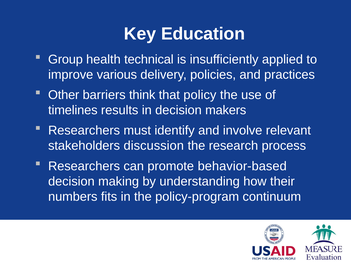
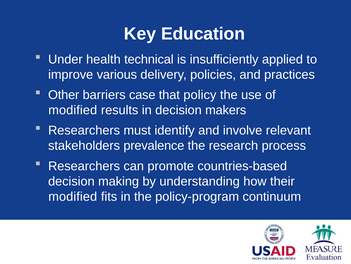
Group: Group -> Under
think: think -> case
timelines at (73, 110): timelines -> modified
discussion: discussion -> prevalence
behavior-based: behavior-based -> countries-based
numbers at (73, 196): numbers -> modified
